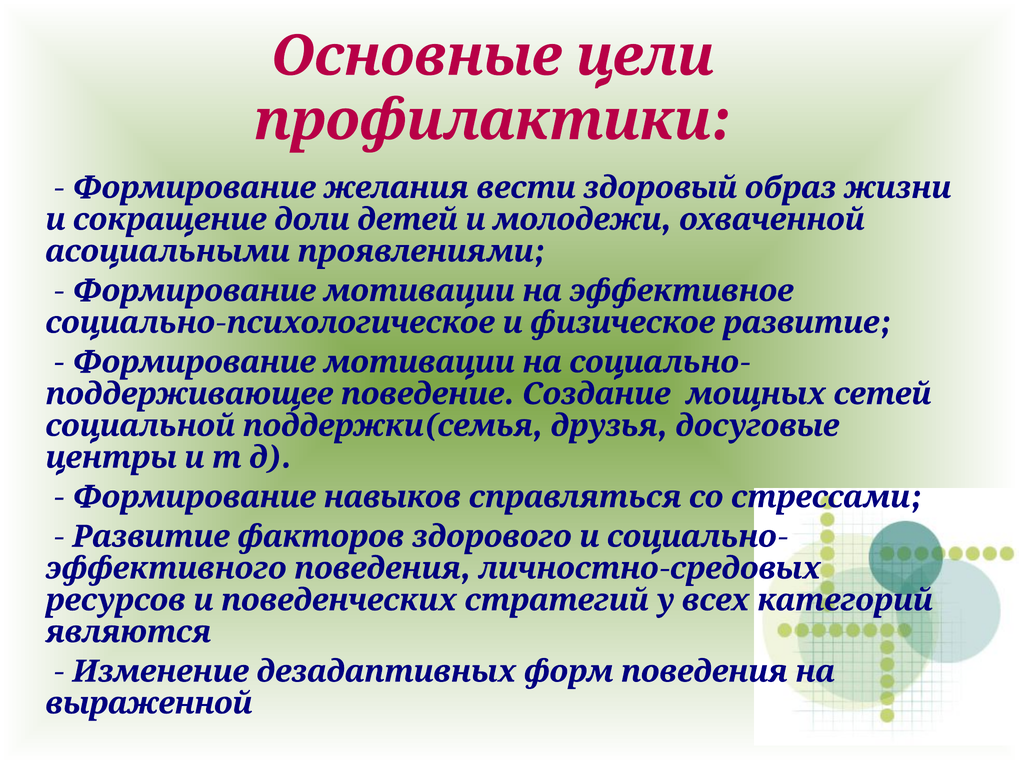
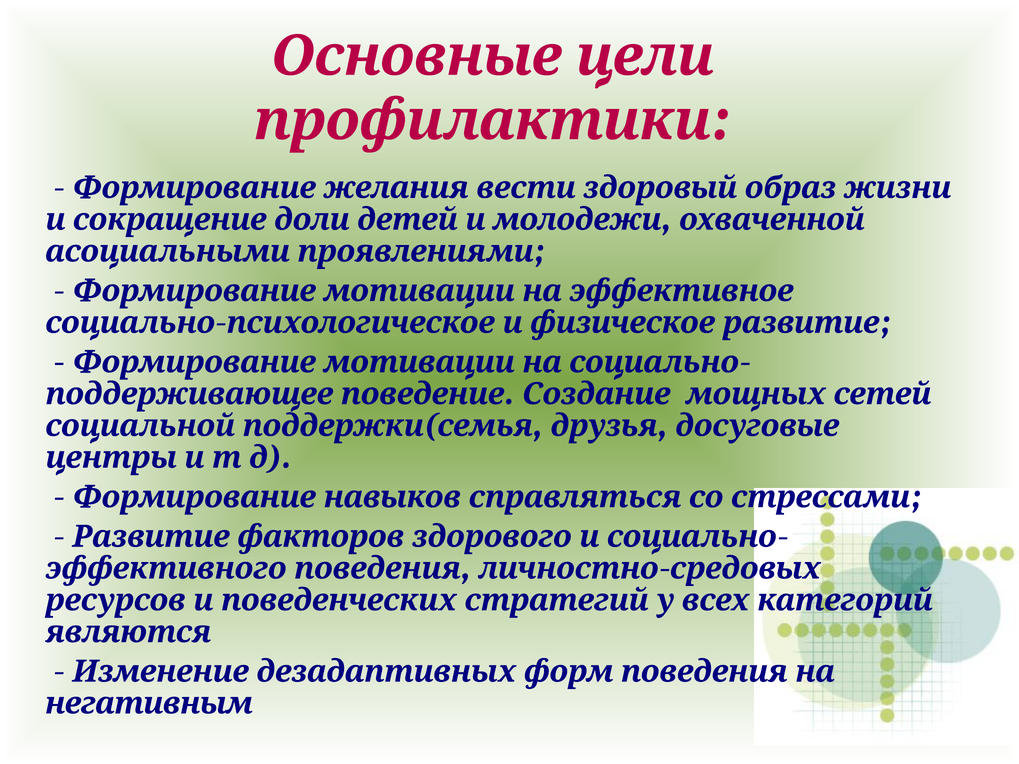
выраженной: выраженной -> негативным
